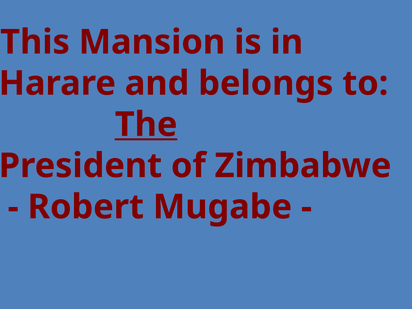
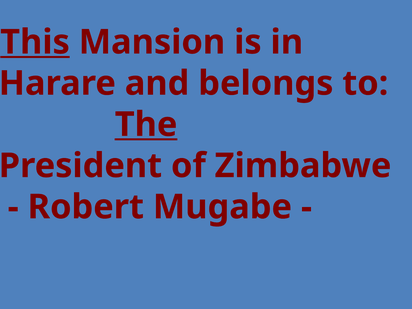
This underline: none -> present
